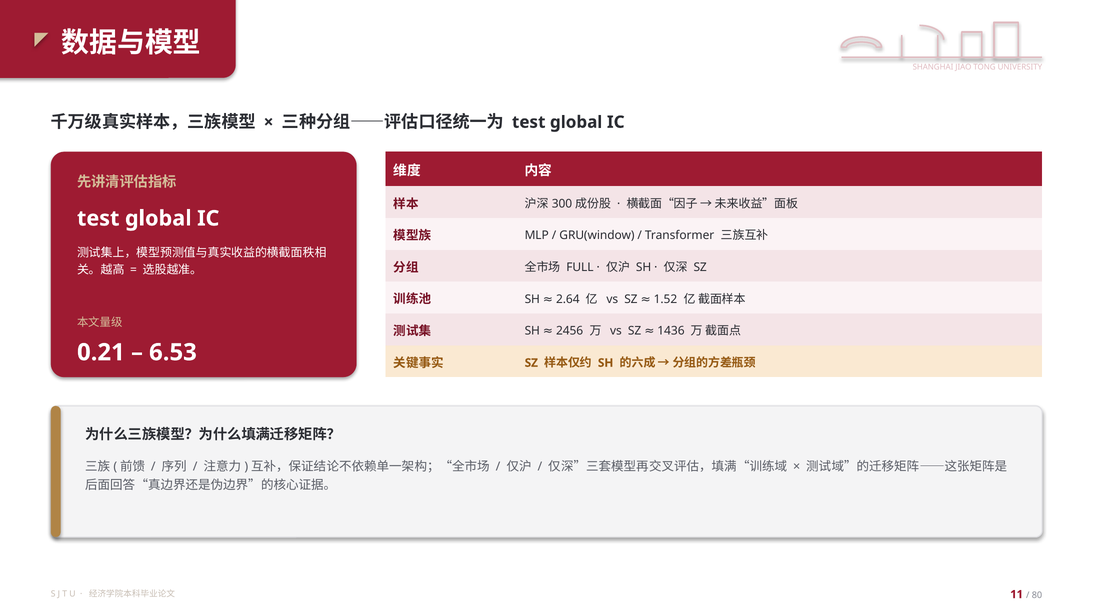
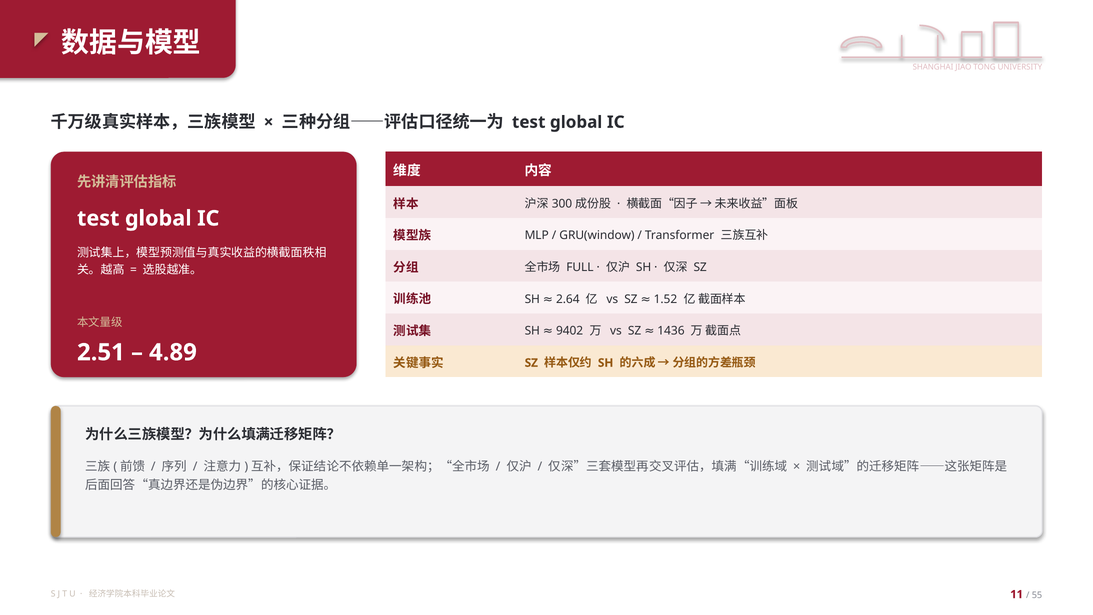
2456: 2456 -> 9402
0.21: 0.21 -> 2.51
6.53: 6.53 -> 4.89
80: 80 -> 55
